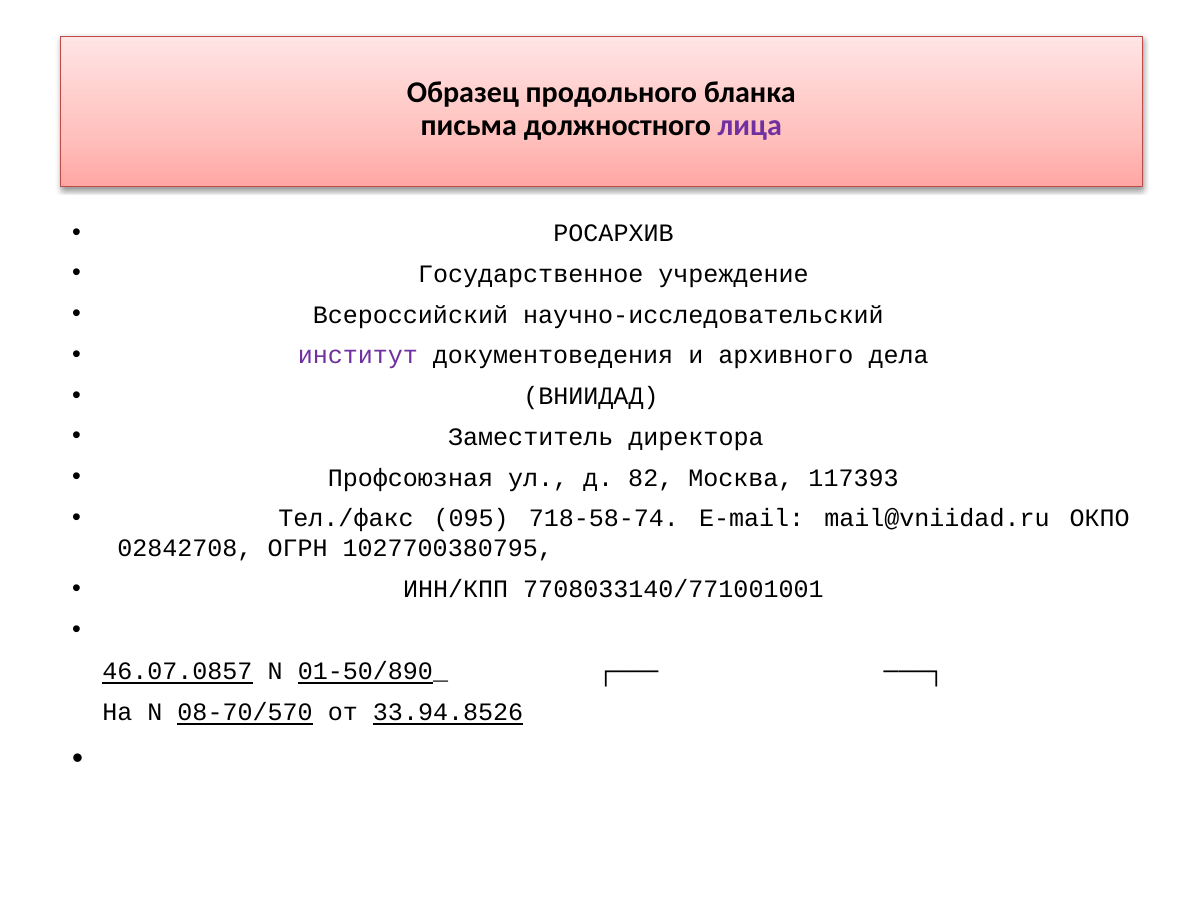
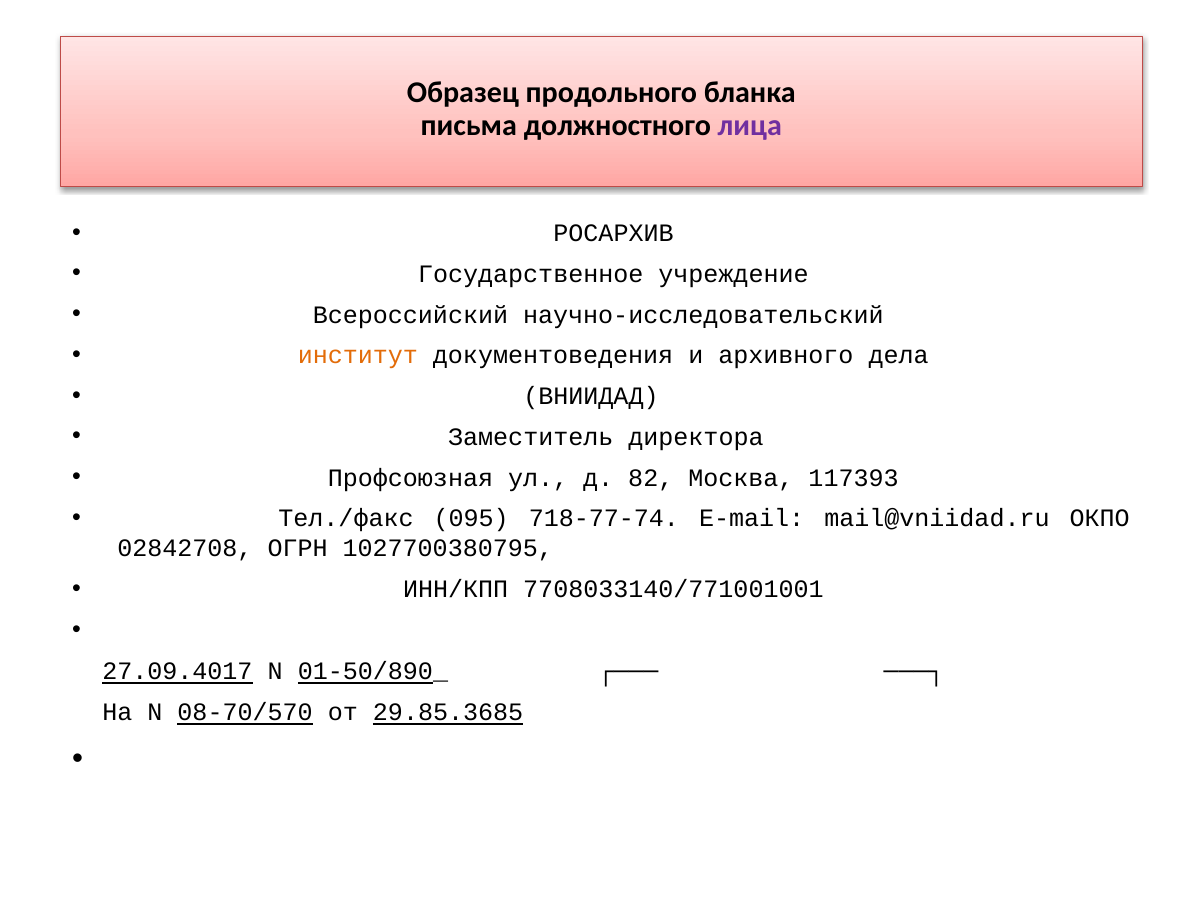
институт colour: purple -> orange
718-58-74: 718-58-74 -> 718-77-74
46.07.0857: 46.07.0857 -> 27.09.4017
33.94.8526: 33.94.8526 -> 29.85.3685
